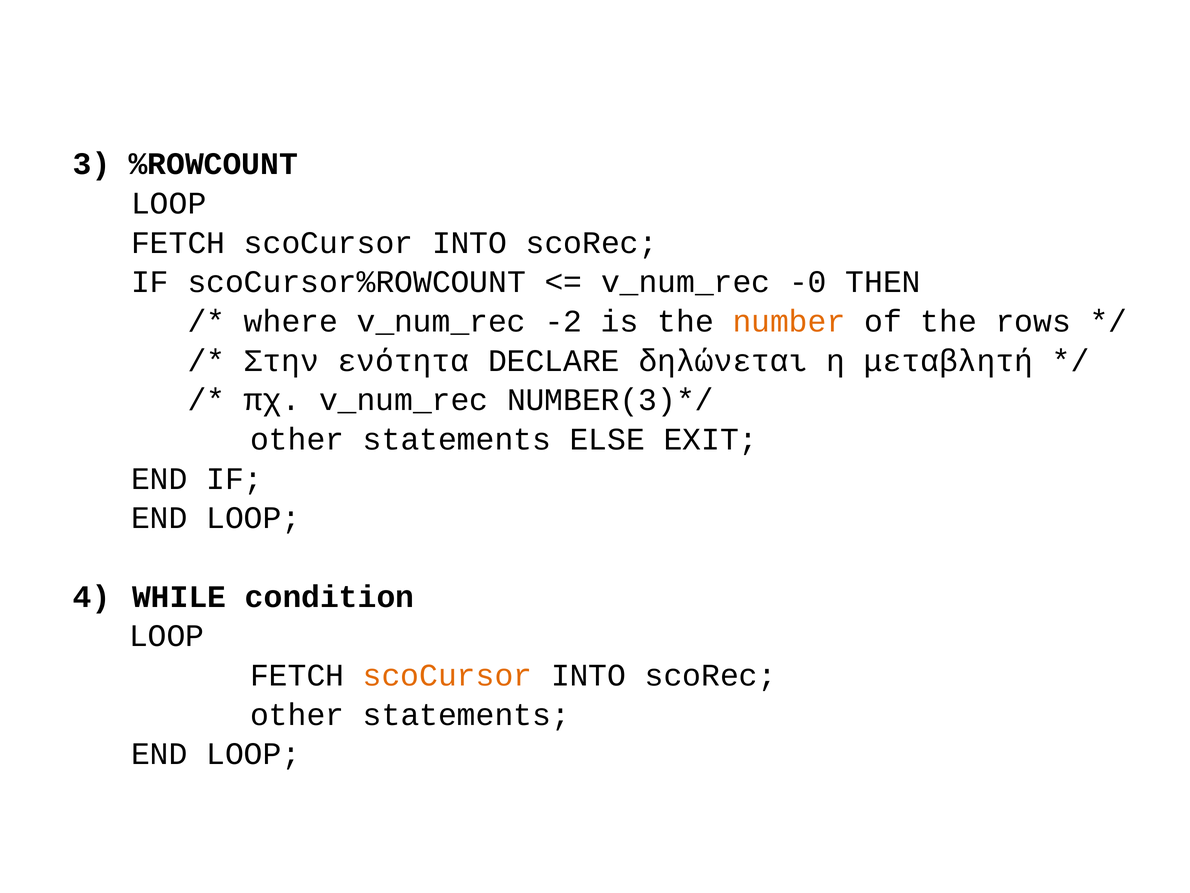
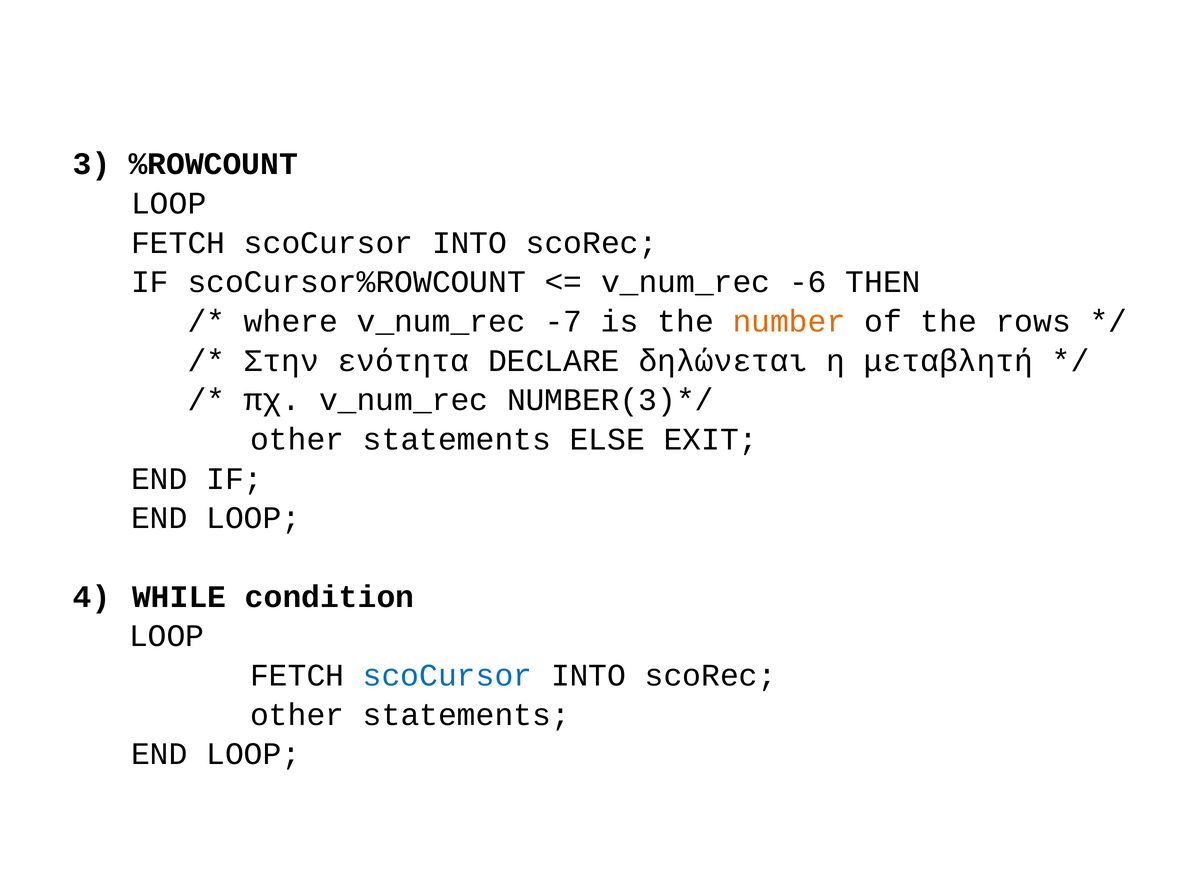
-0: -0 -> -6
-2: -2 -> -7
scoCursor at (448, 675) colour: orange -> blue
